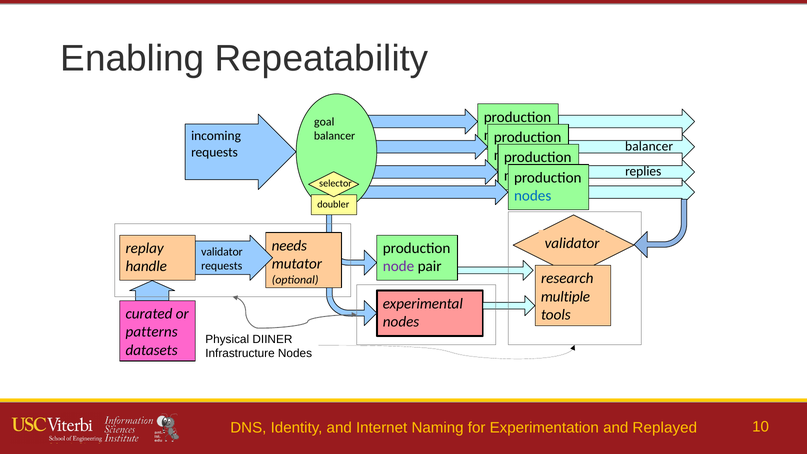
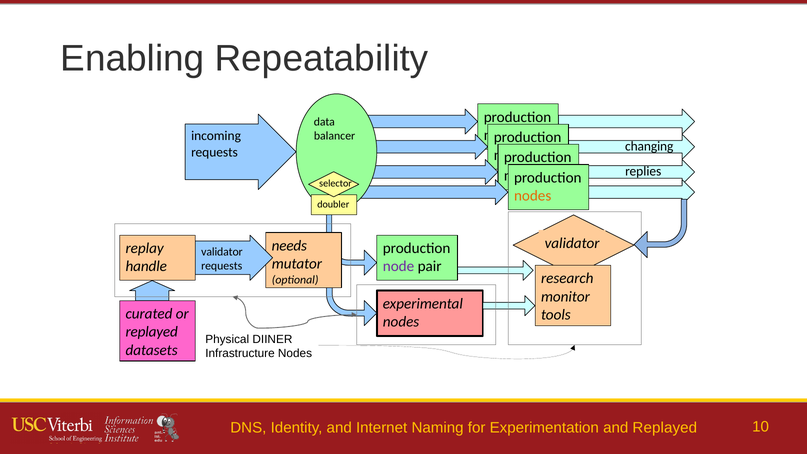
goal: goal -> data
balancer at (649, 146): balancer -> changing
nodes at (533, 196) colour: blue -> orange
multiple: multiple -> monitor
patterns at (152, 332): patterns -> replayed
